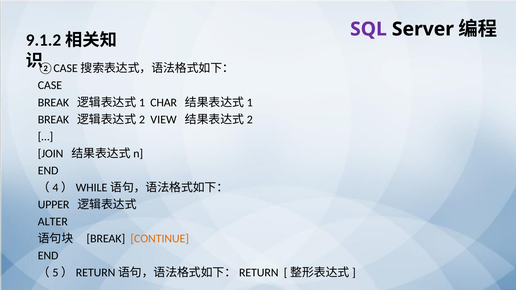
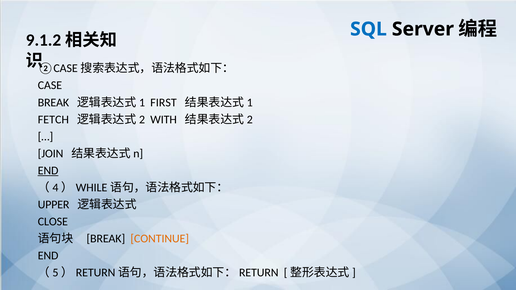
SQL colour: purple -> blue
CHAR: CHAR -> FIRST
BREAK at (53, 120): BREAK -> FETCH
VIEW: VIEW -> WITH
END at (48, 171) underline: none -> present
ALTER: ALTER -> CLOSE
